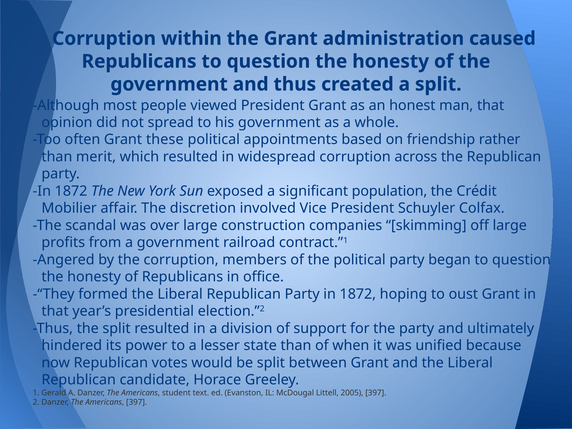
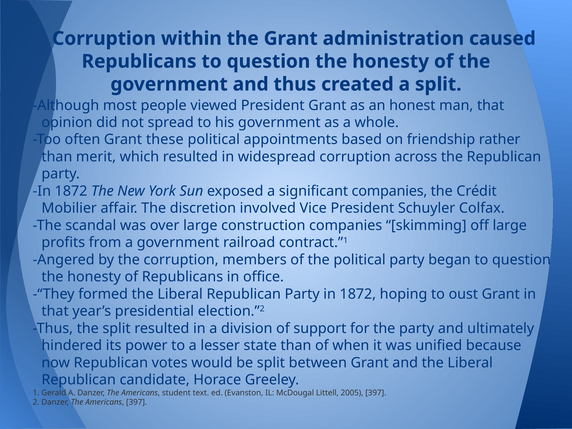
significant population: population -> companies
